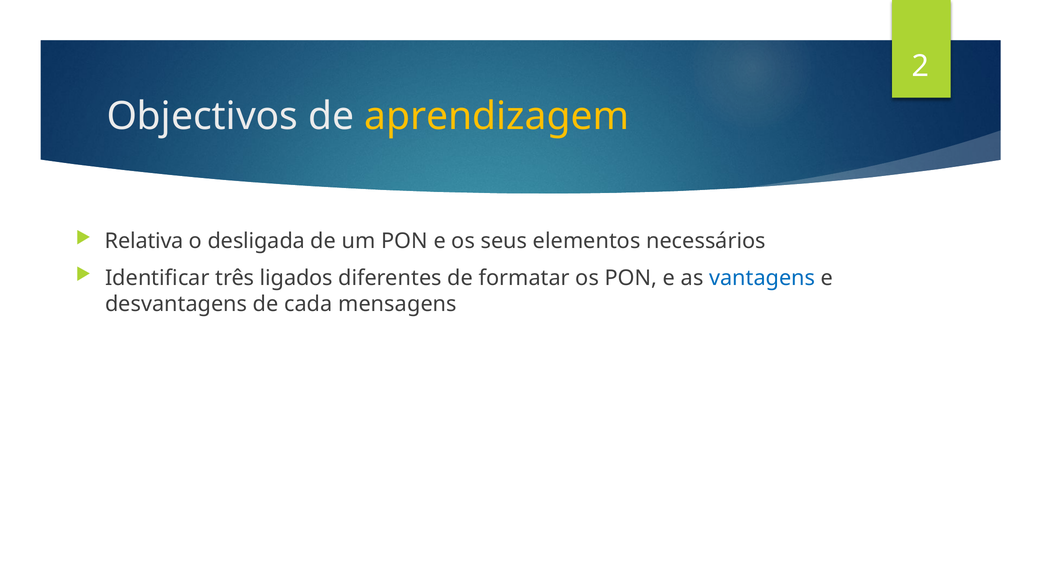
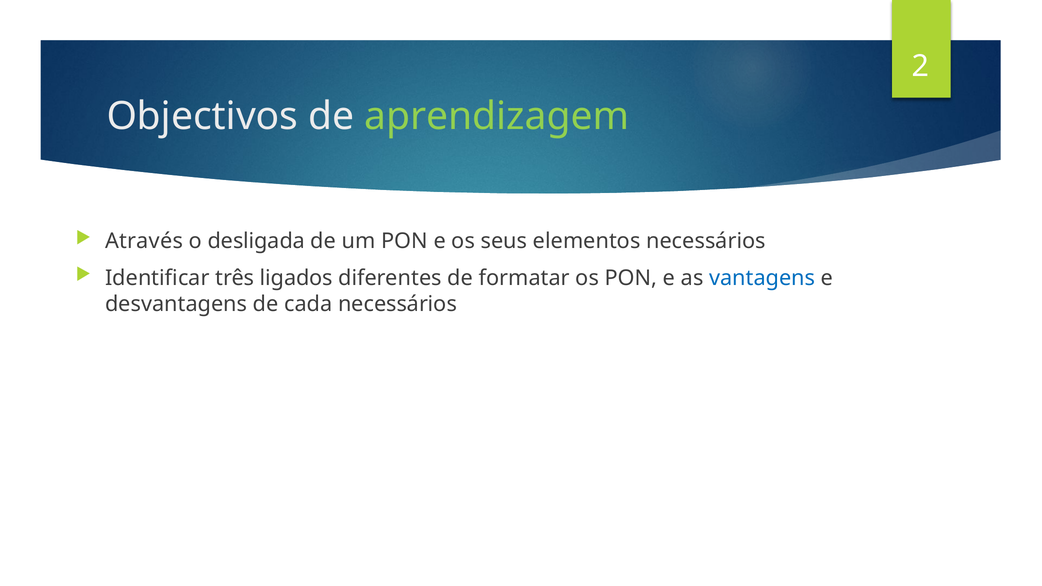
aprendizagem colour: yellow -> light green
Relativa: Relativa -> Através
cada mensagens: mensagens -> necessários
